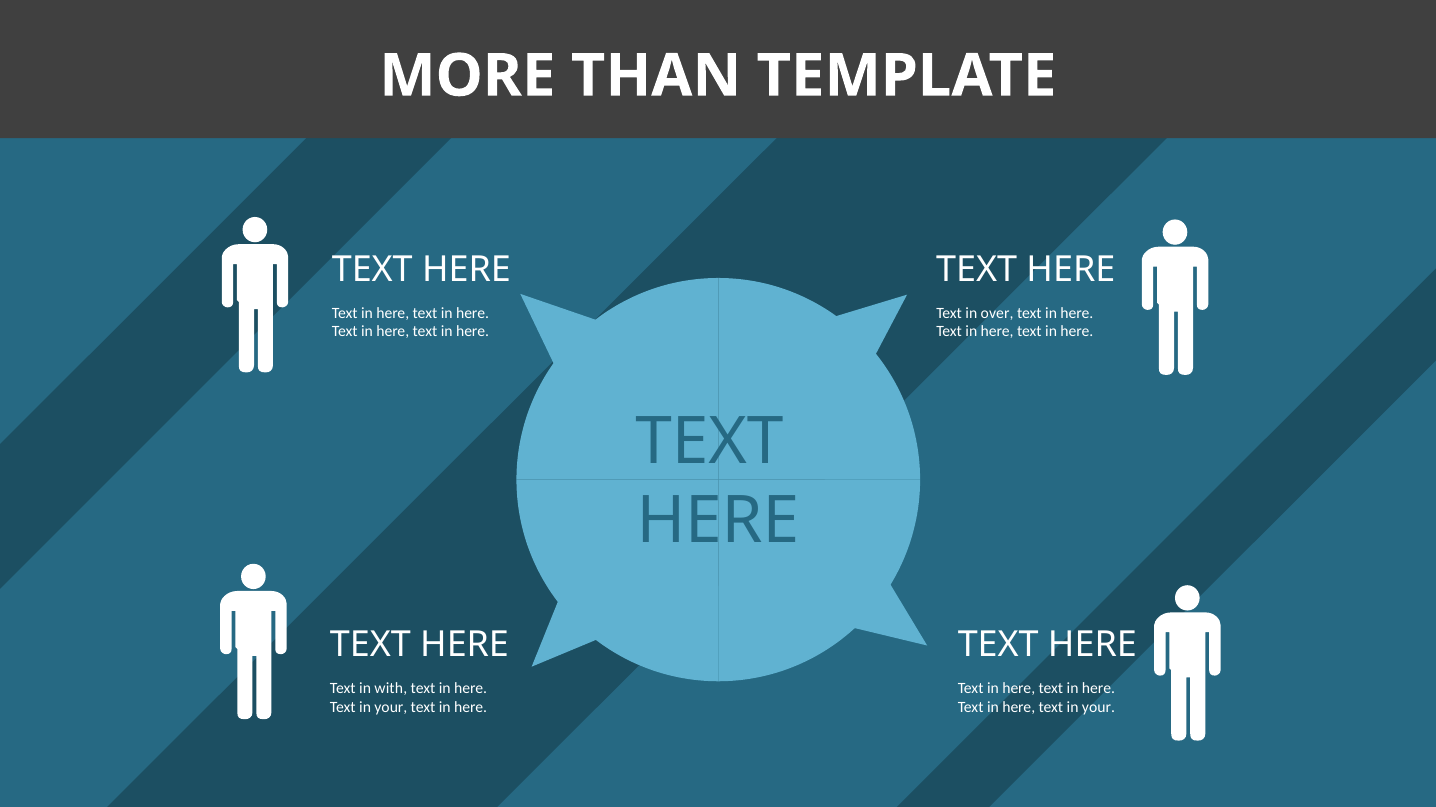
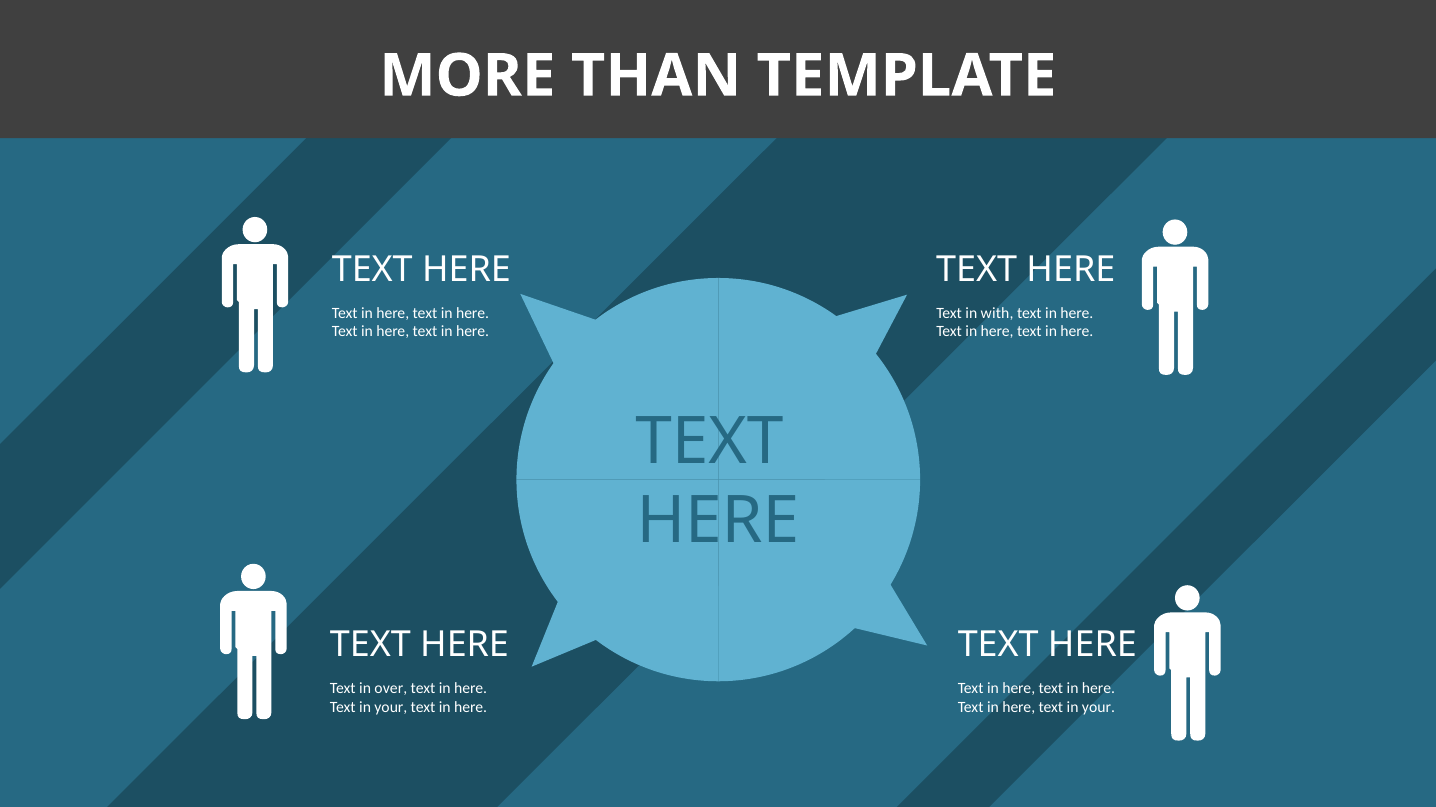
over: over -> with
with: with -> over
